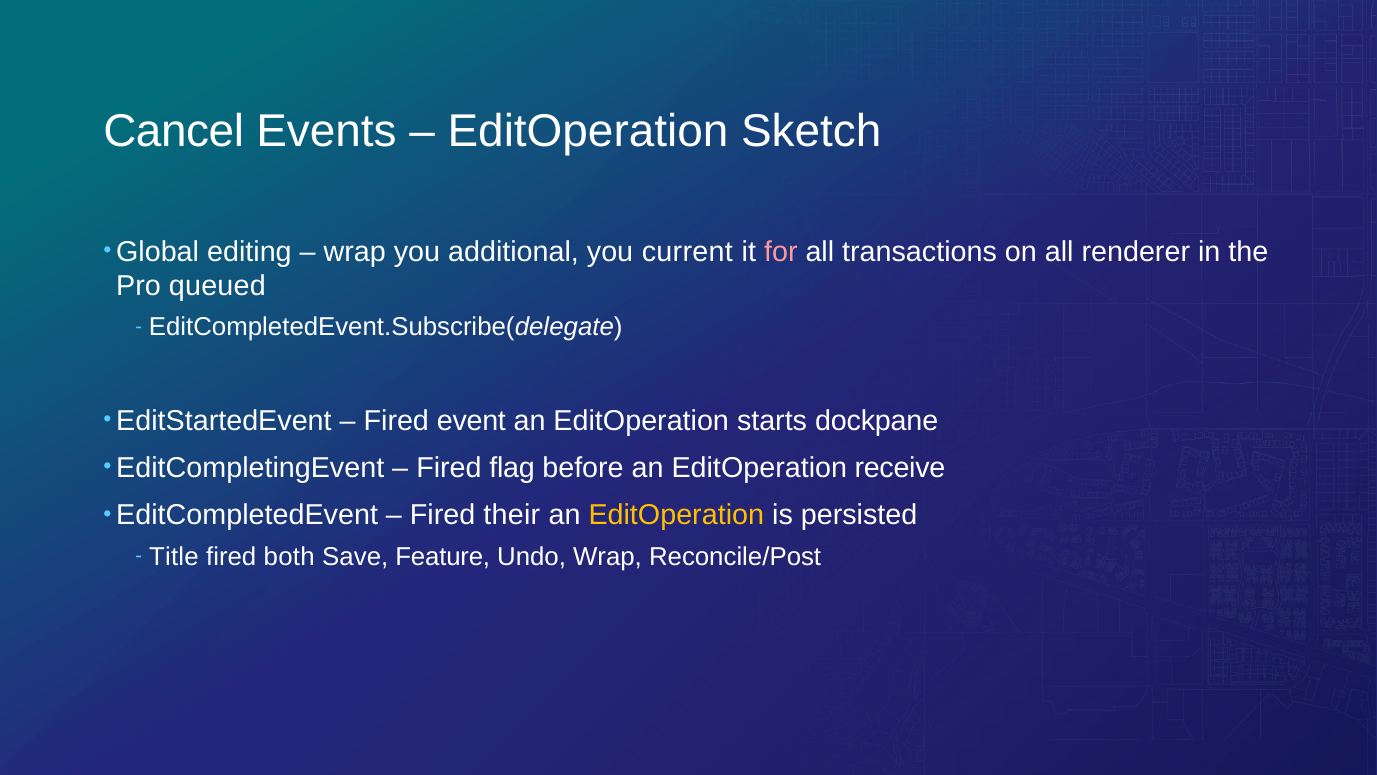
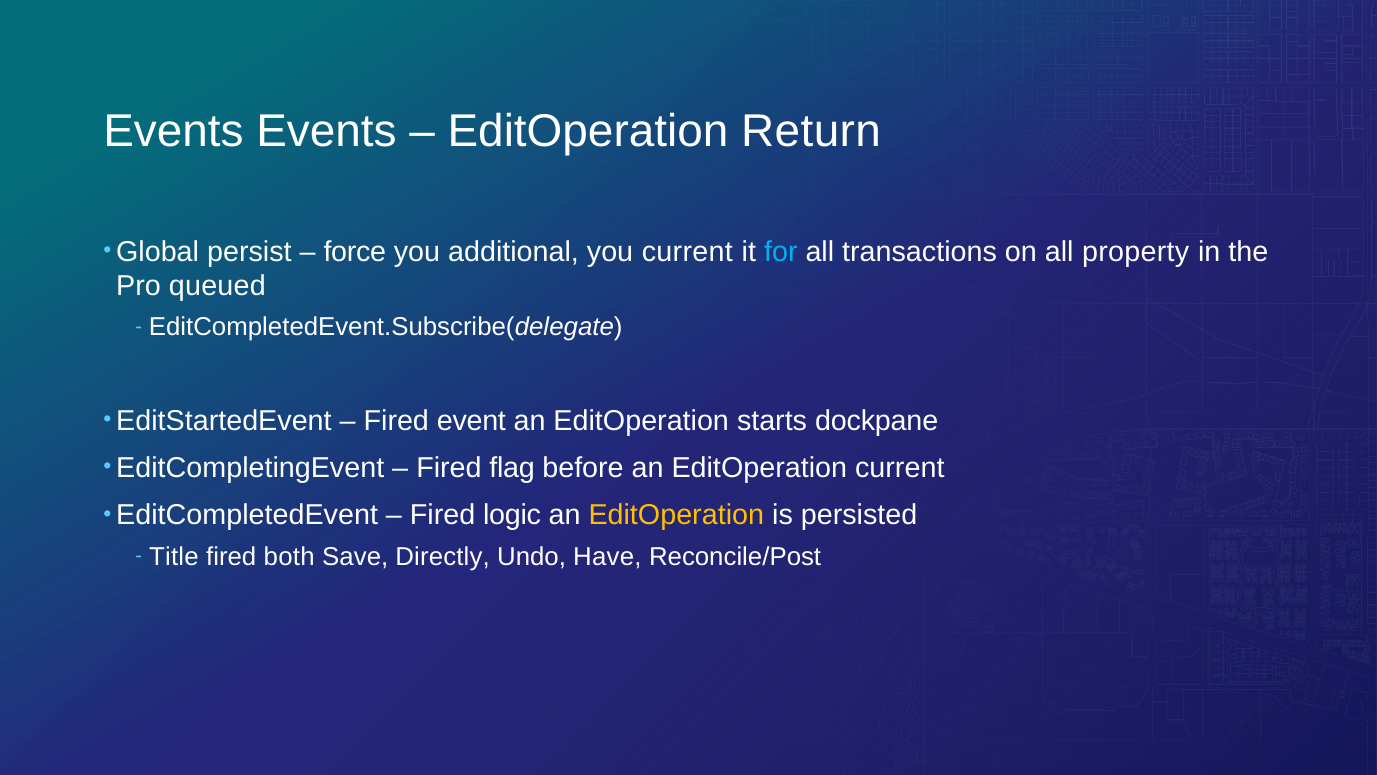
Cancel at (174, 131): Cancel -> Events
Sketch: Sketch -> Return
editing: editing -> persist
wrap at (355, 252): wrap -> force
for colour: pink -> light blue
renderer: renderer -> property
EditOperation receive: receive -> current
their: their -> logic
Feature: Feature -> Directly
Undo Wrap: Wrap -> Have
